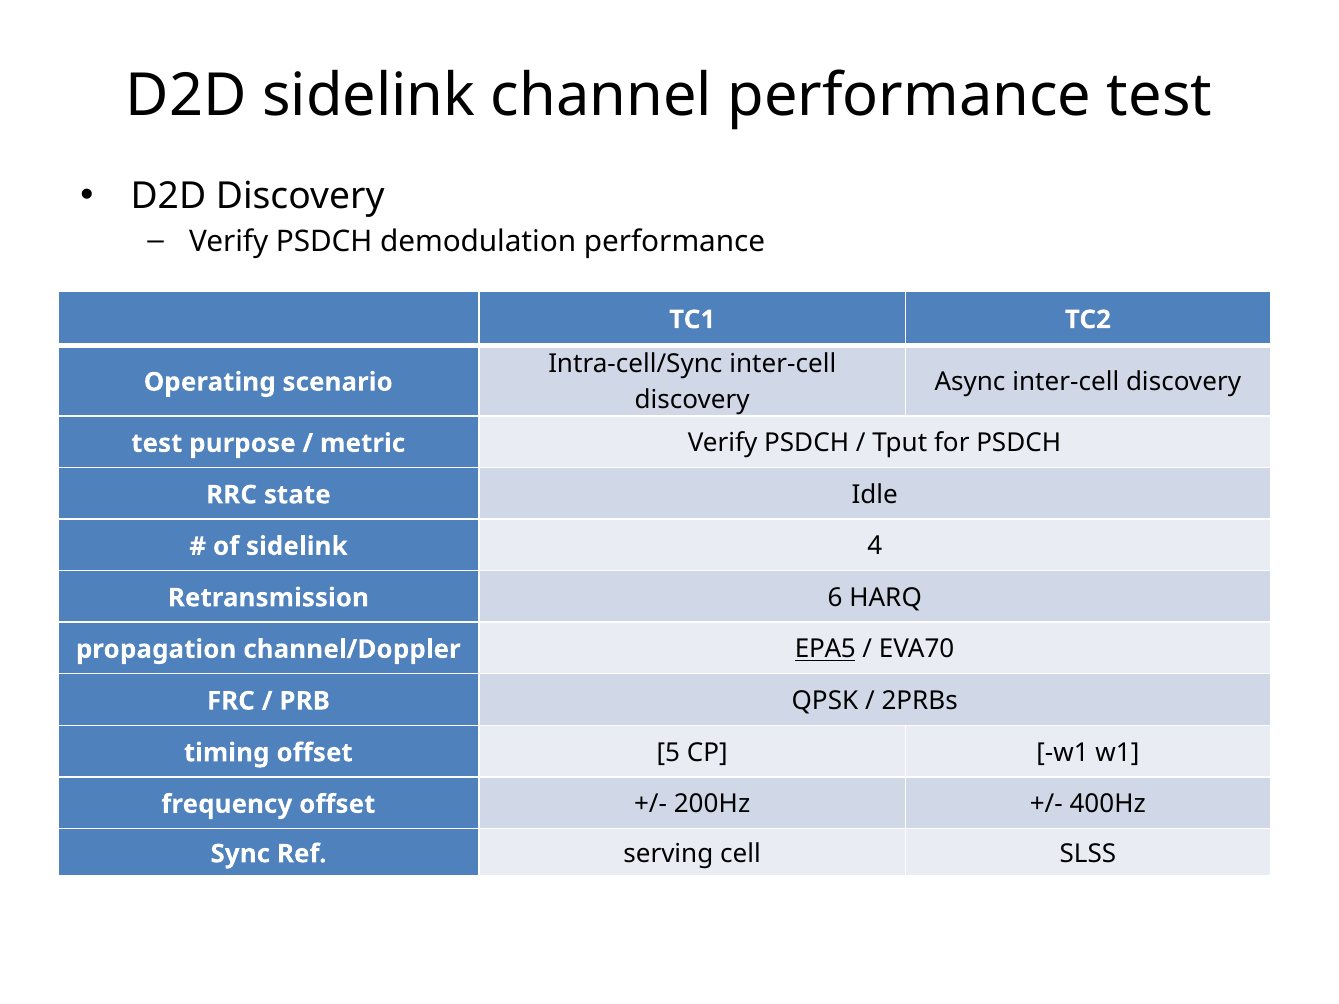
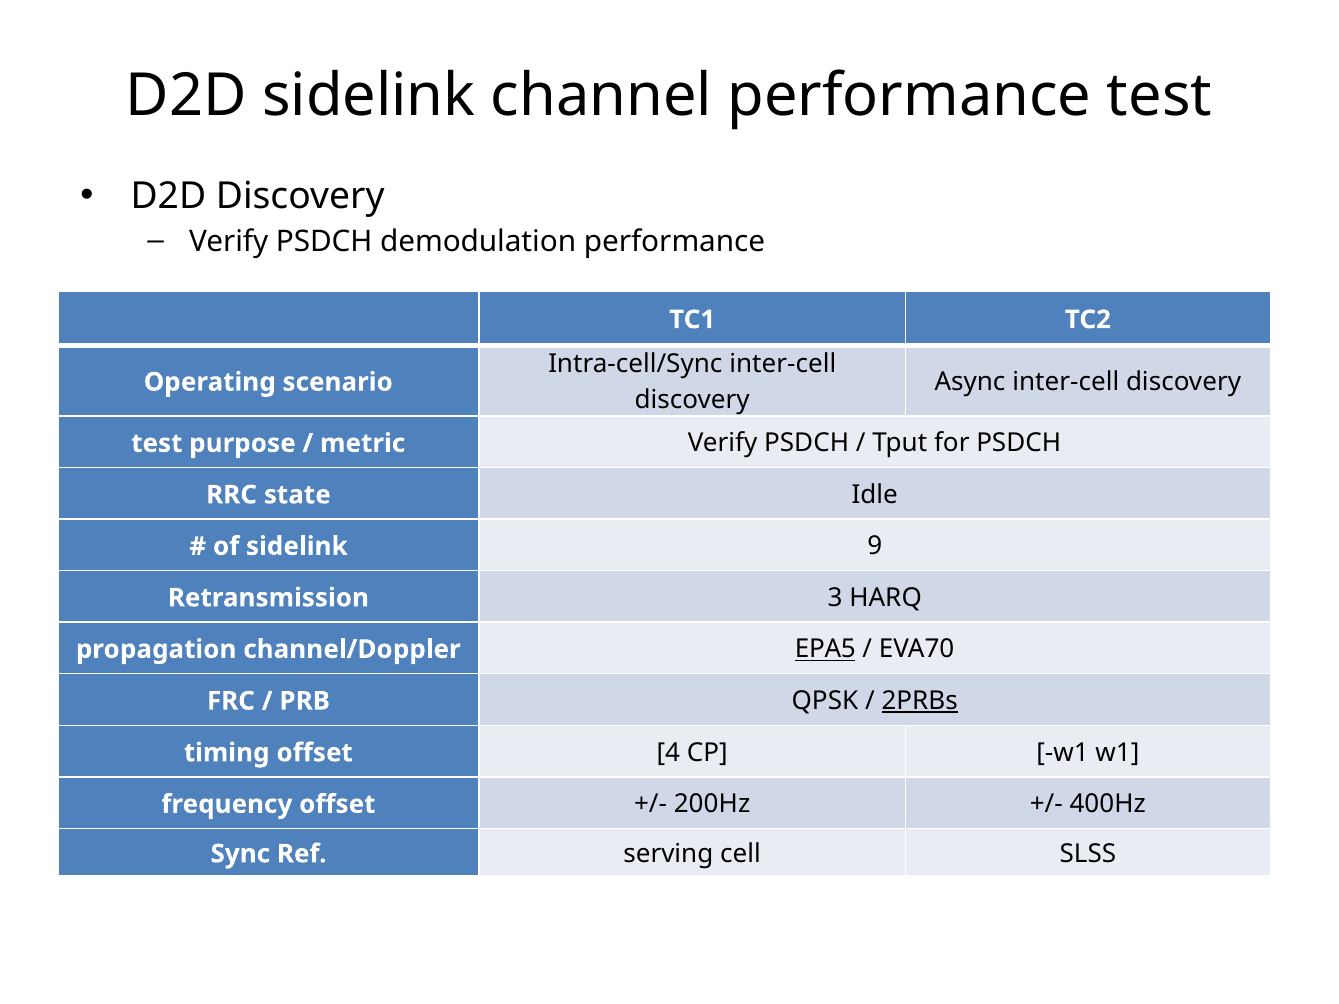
4: 4 -> 9
6: 6 -> 3
2PRBs underline: none -> present
5: 5 -> 4
